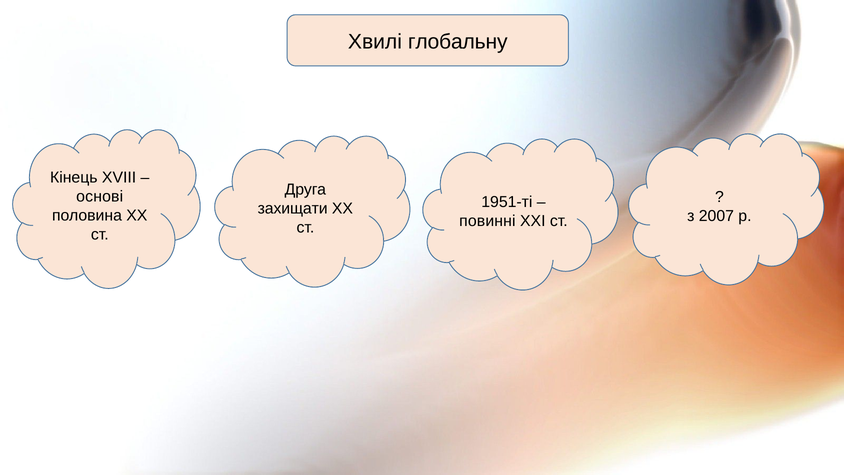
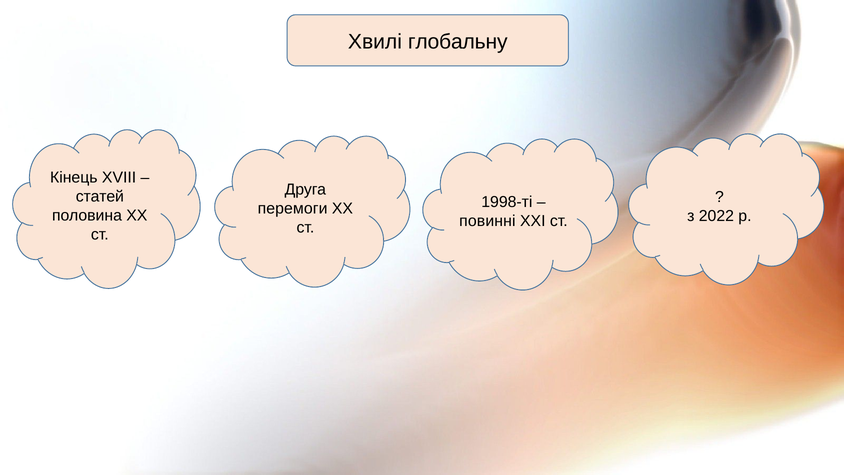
основі: основі -> статей
1951-ті: 1951-ті -> 1998-ті
захищати: захищати -> перемоги
2007: 2007 -> 2022
